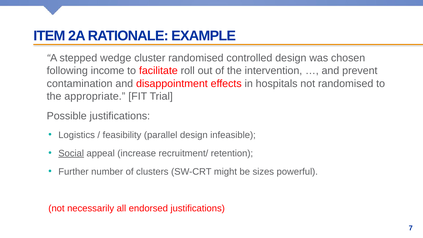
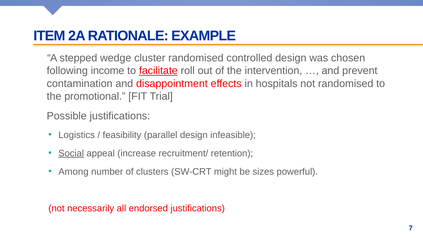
facilitate underline: none -> present
appropriate: appropriate -> promotional
Further: Further -> Among
